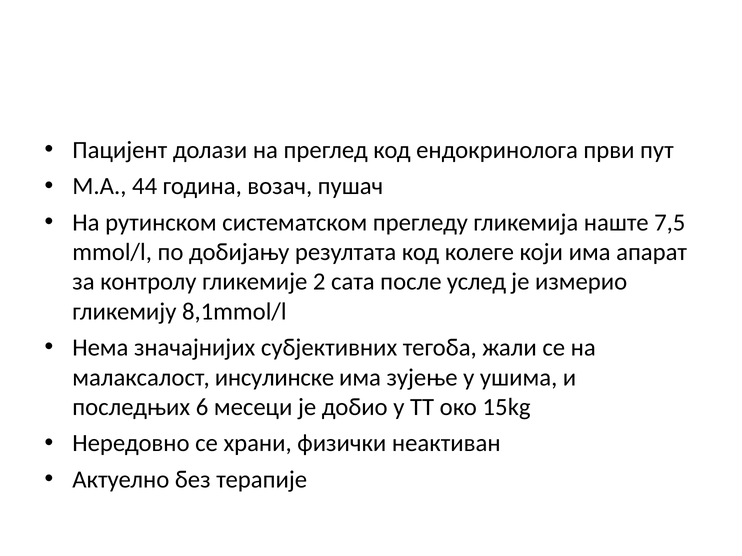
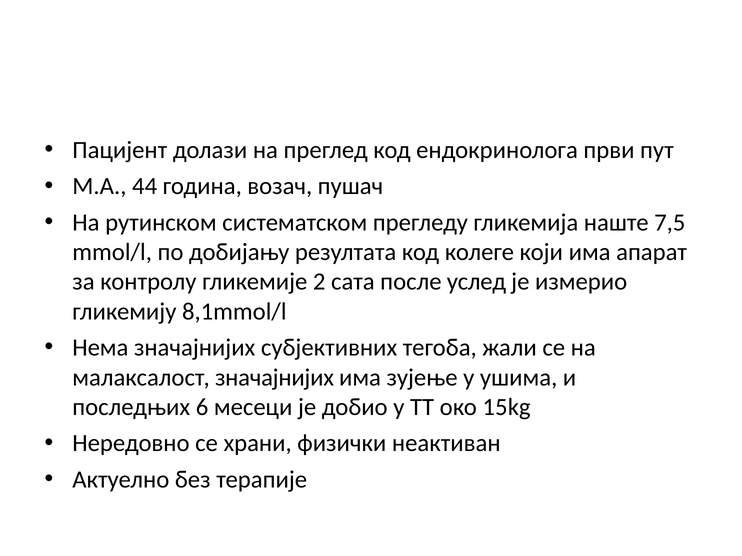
малаксалост инсулинске: инсулинске -> значајнијих
